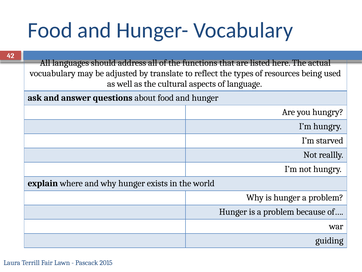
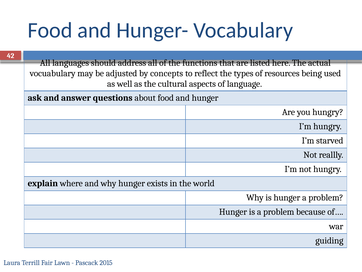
translate: translate -> concepts
